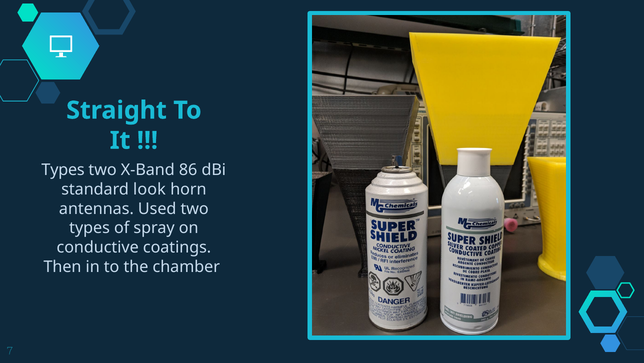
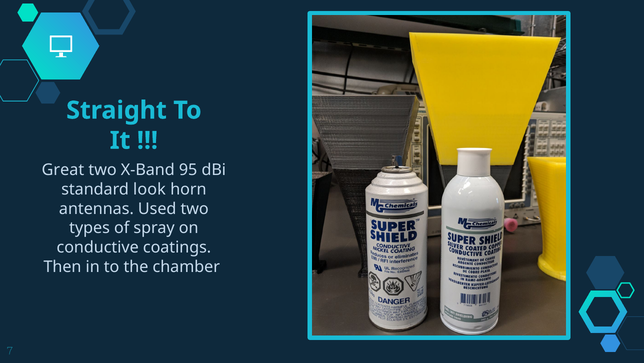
Types at (63, 170): Types -> Great
86: 86 -> 95
